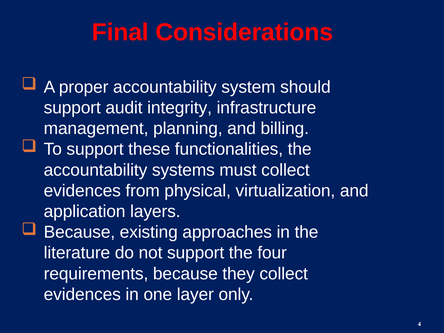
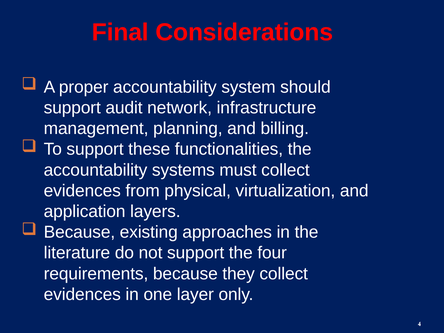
integrity: integrity -> network
